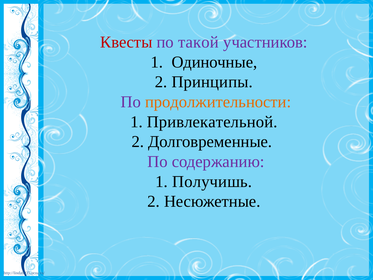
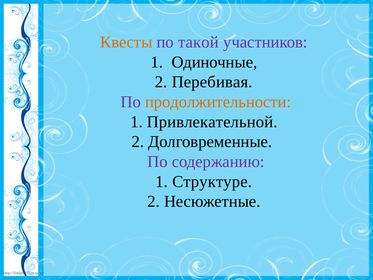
Квесты colour: red -> orange
Принципы: Принципы -> Перебивая
Получишь: Получишь -> Структуре
